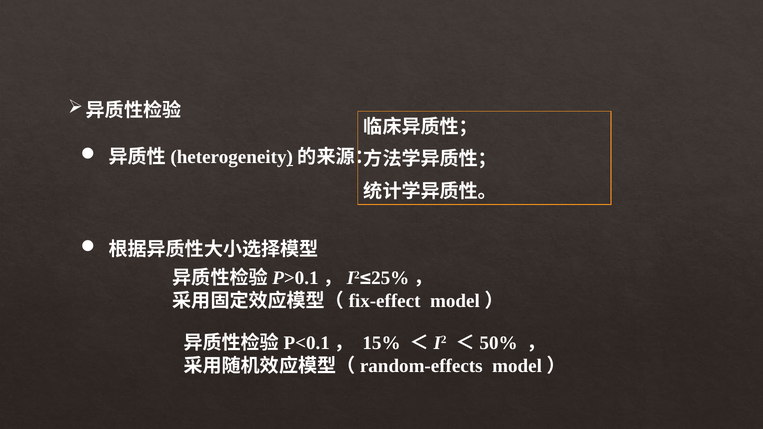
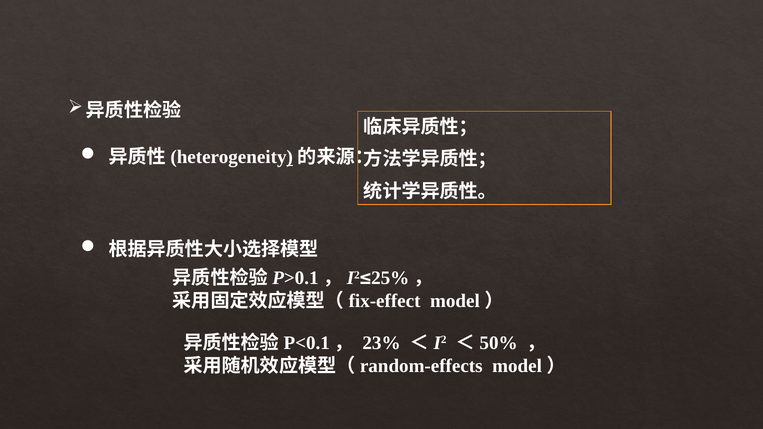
15%: 15% -> 23%
